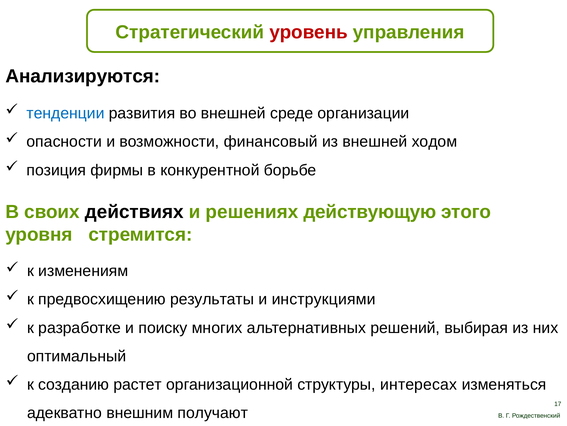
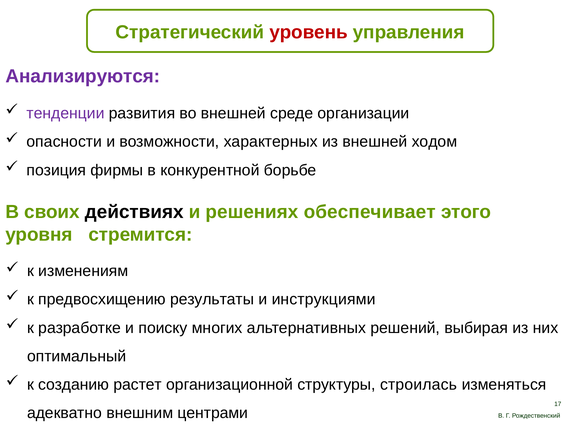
Анализируются colour: black -> purple
тенденции colour: blue -> purple
финансовый: финансовый -> характерных
действующую: действующую -> обеспечивает
интересах: интересах -> строилась
получают: получают -> центрами
